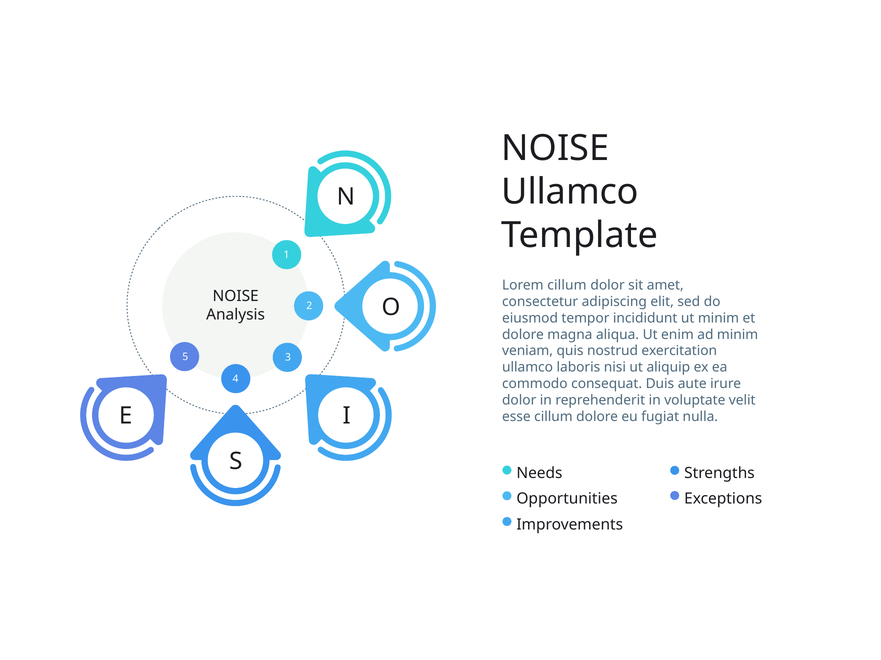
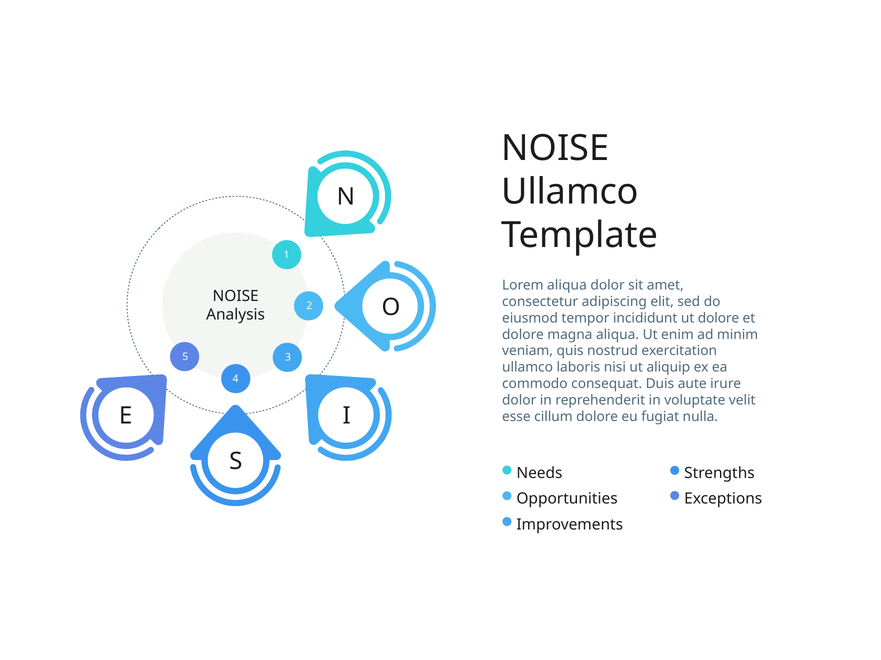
Lorem cillum: cillum -> aliqua
ut minim: minim -> dolore
